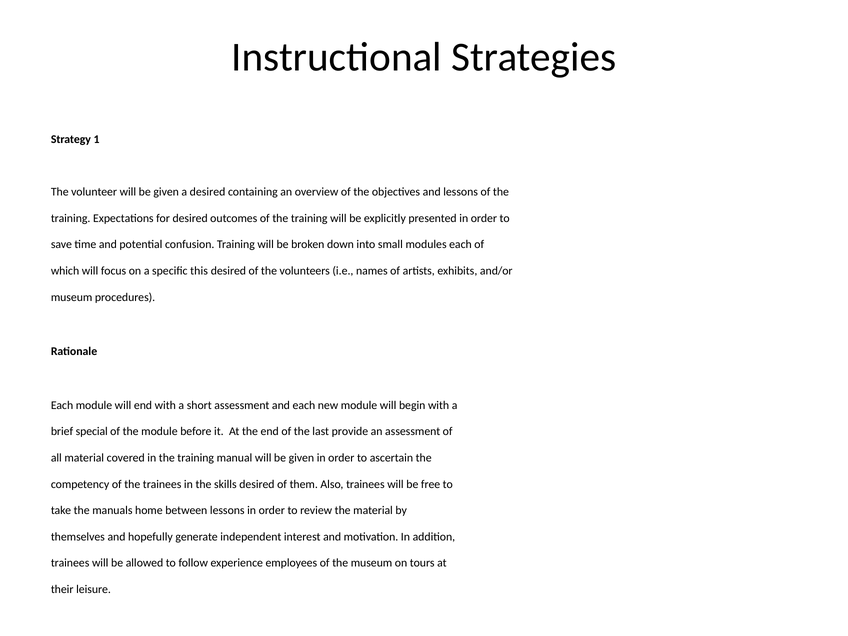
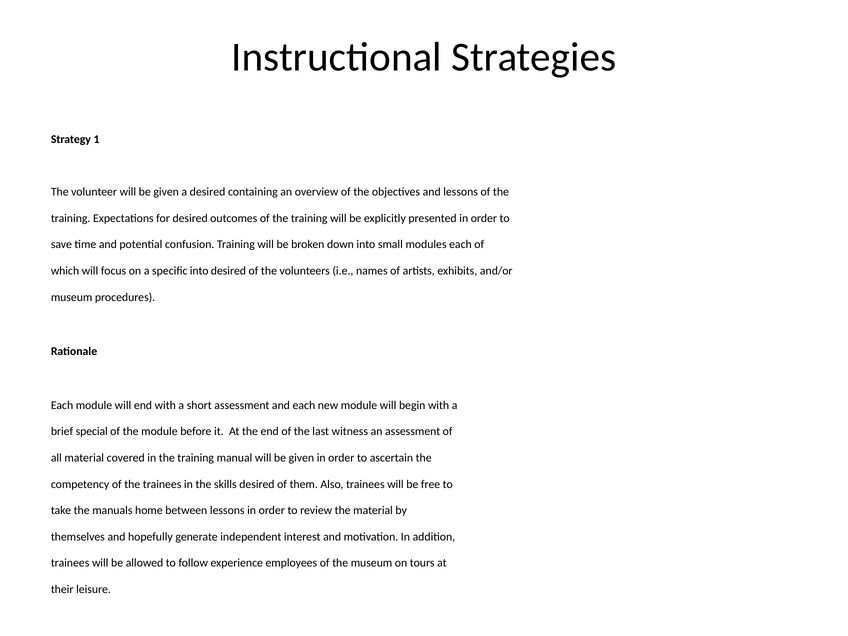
specific this: this -> into
provide: provide -> witness
